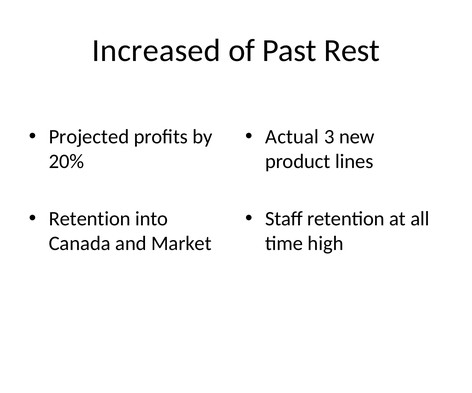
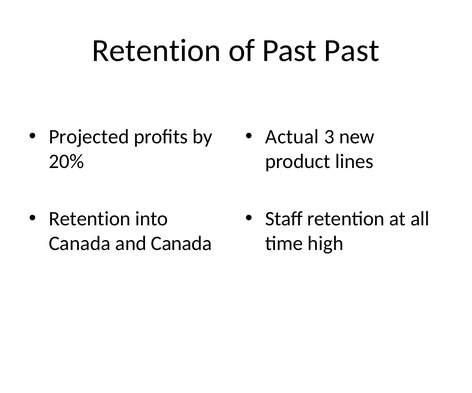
Increased at (156, 51): Increased -> Retention
Past Rest: Rest -> Past
and Market: Market -> Canada
